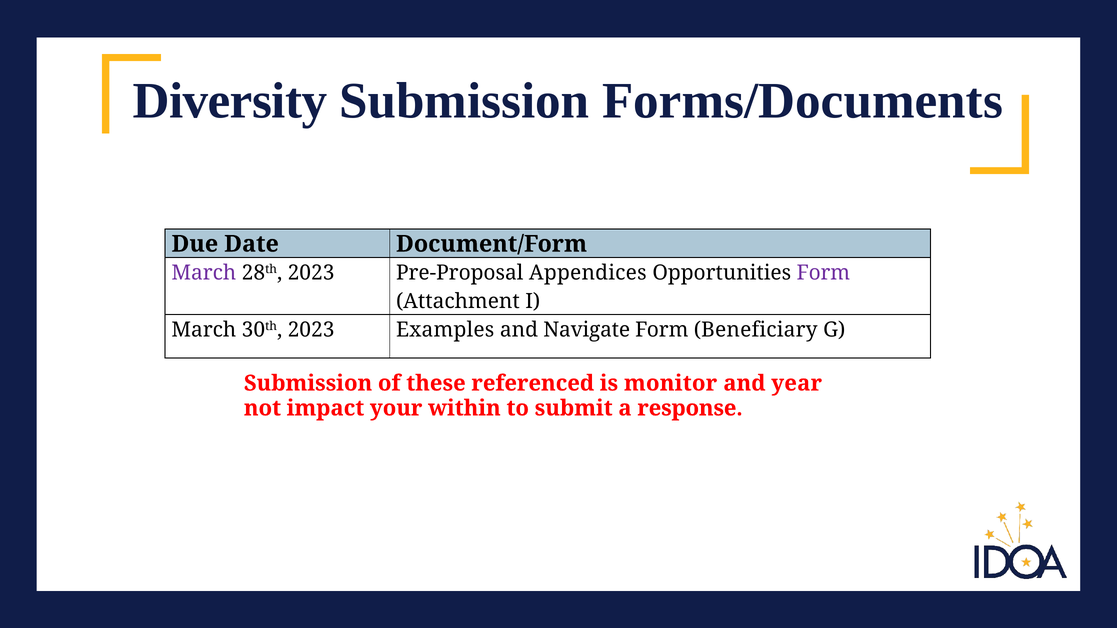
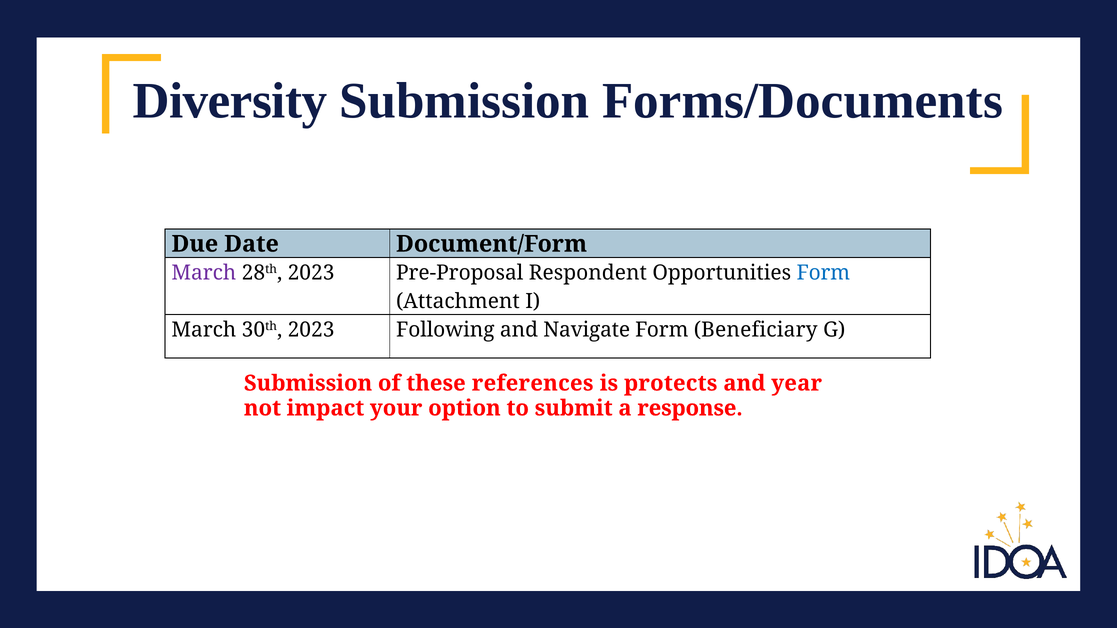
Appendices: Appendices -> Respondent
Form at (823, 273) colour: purple -> blue
Examples: Examples -> Following
referenced: referenced -> references
monitor: monitor -> protects
within: within -> option
